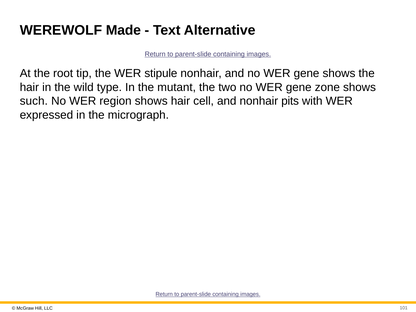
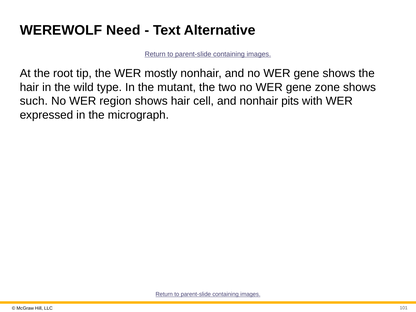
Made: Made -> Need
stipule: stipule -> mostly
